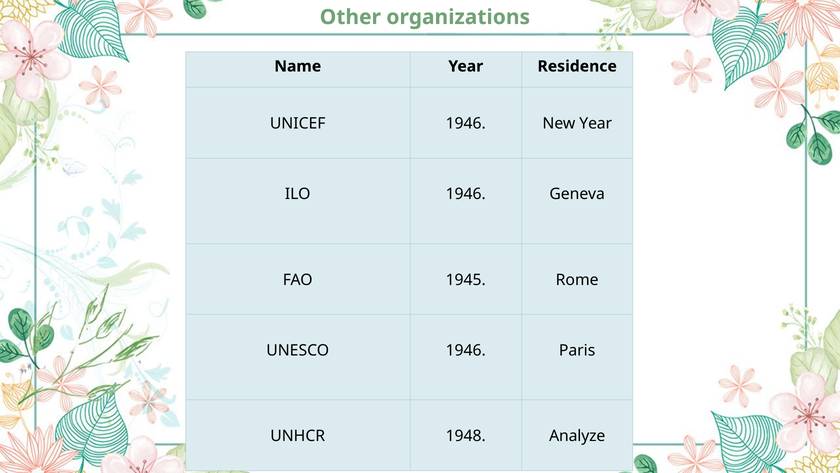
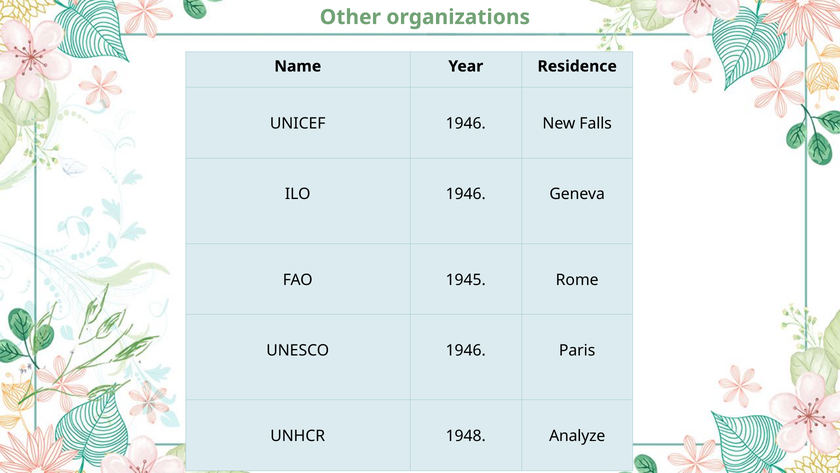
New Year: Year -> Falls
